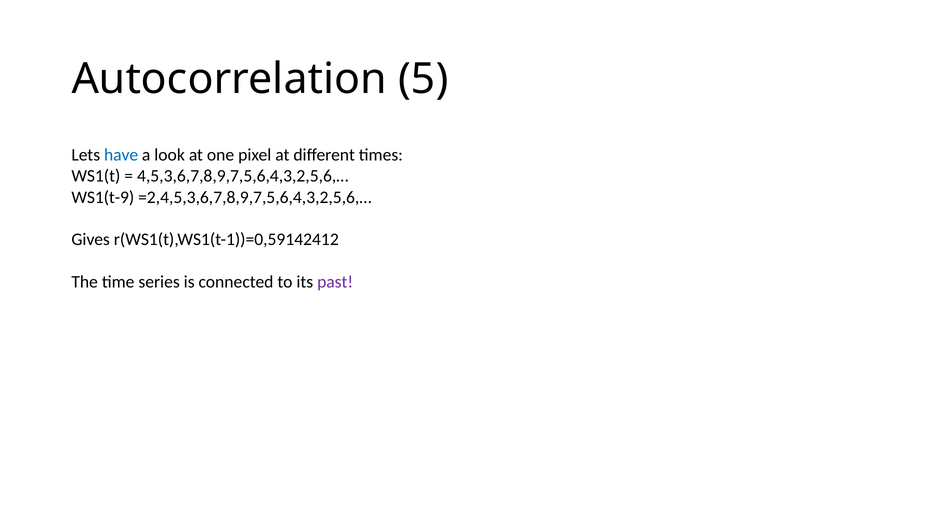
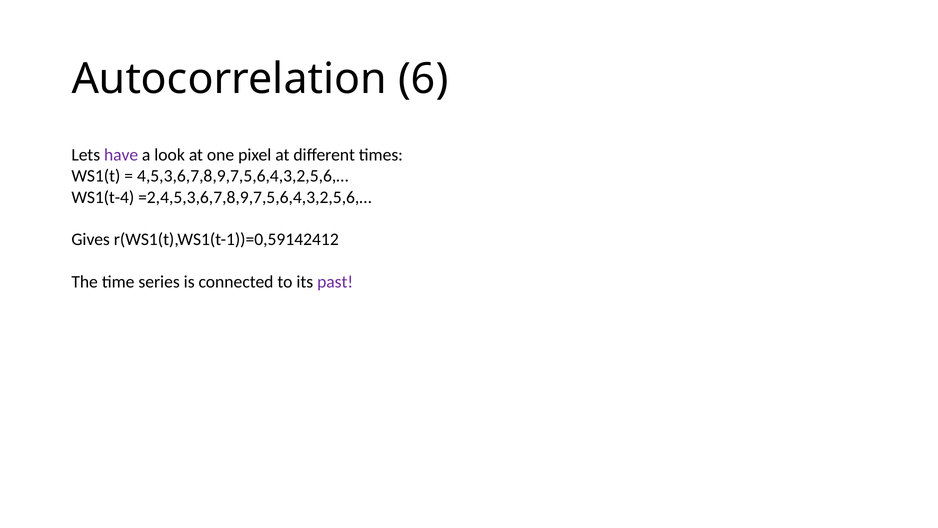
5: 5 -> 6
have colour: blue -> purple
WS1(t-9: WS1(t-9 -> WS1(t-4
